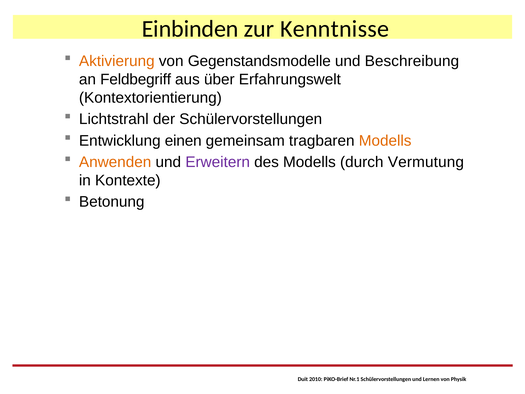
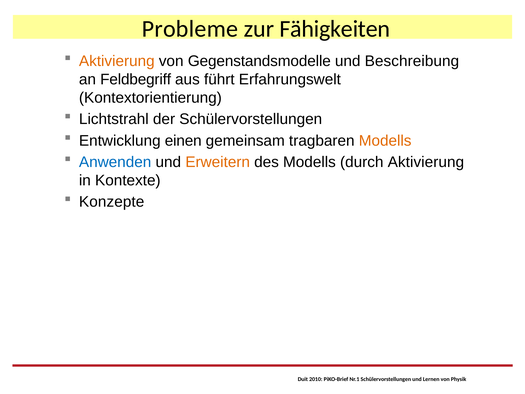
Einbinden: Einbinden -> Probleme
Kenntnisse: Kenntnisse -> Fähigkeiten
über: über -> führt
Anwenden colour: orange -> blue
Erweitern colour: purple -> orange
durch Vermutung: Vermutung -> Aktivierung
Betonung: Betonung -> Konzepte
